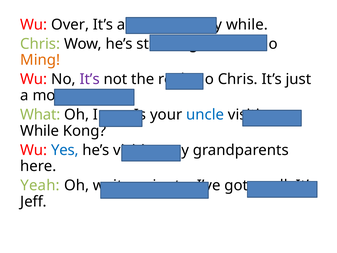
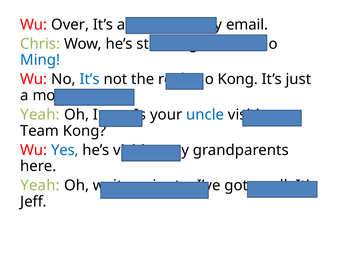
while at (247, 25): while -> email
Ming colour: orange -> blue
It’s at (90, 79) colour: purple -> blue
Chris at (238, 79): Chris -> Kong
What at (40, 115): What -> Yeah
While at (40, 131): While -> Team
